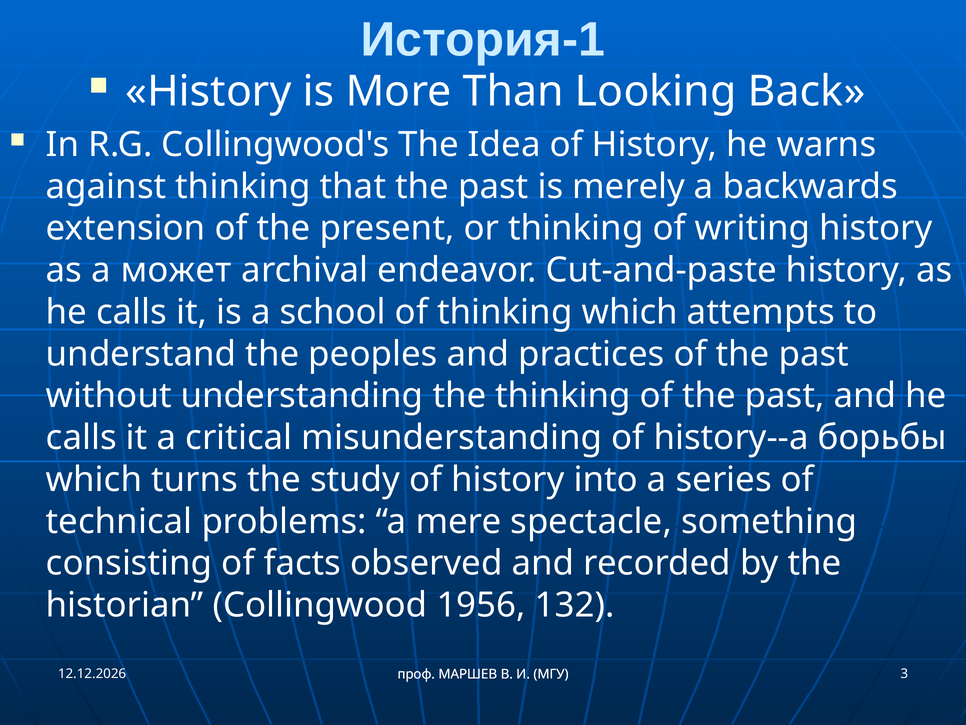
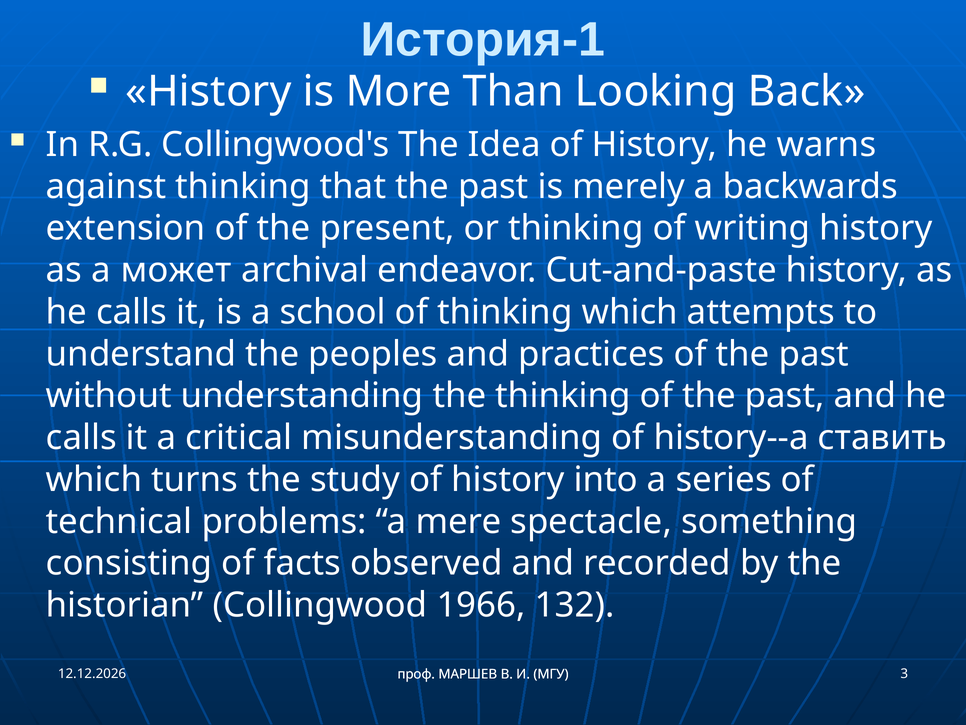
борьбы: борьбы -> ставить
1956: 1956 -> 1966
